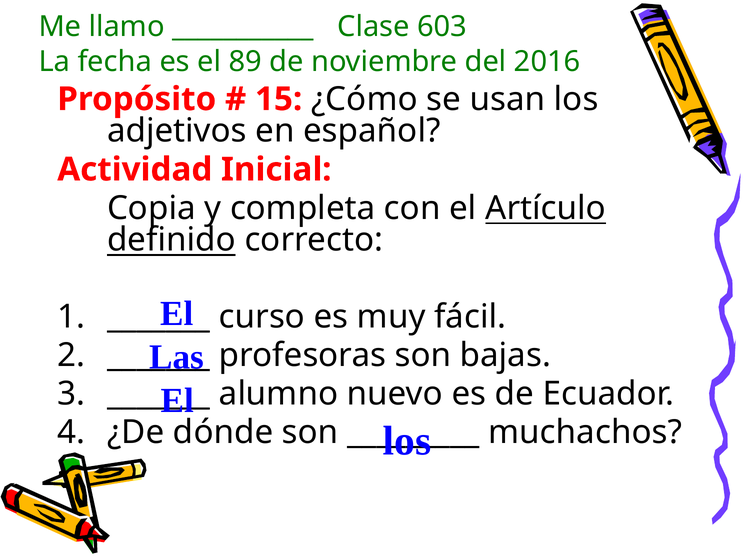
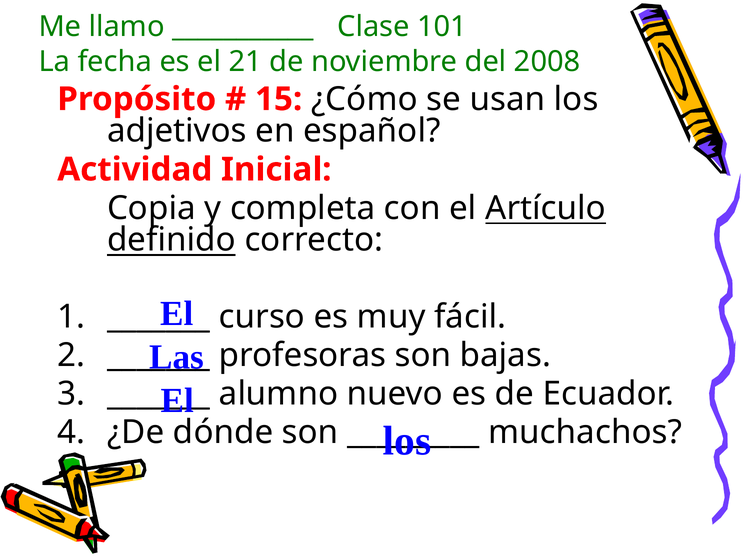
603: 603 -> 101
89: 89 -> 21
2016: 2016 -> 2008
